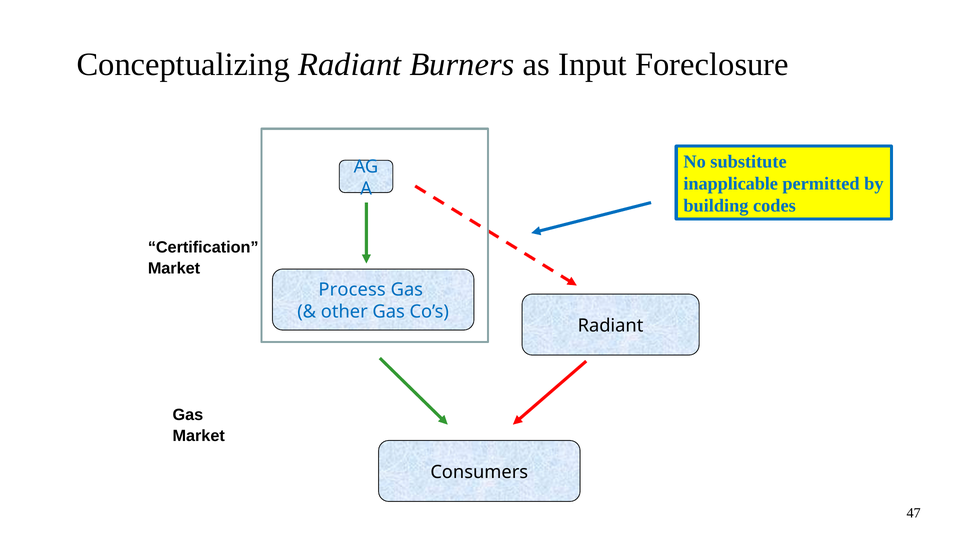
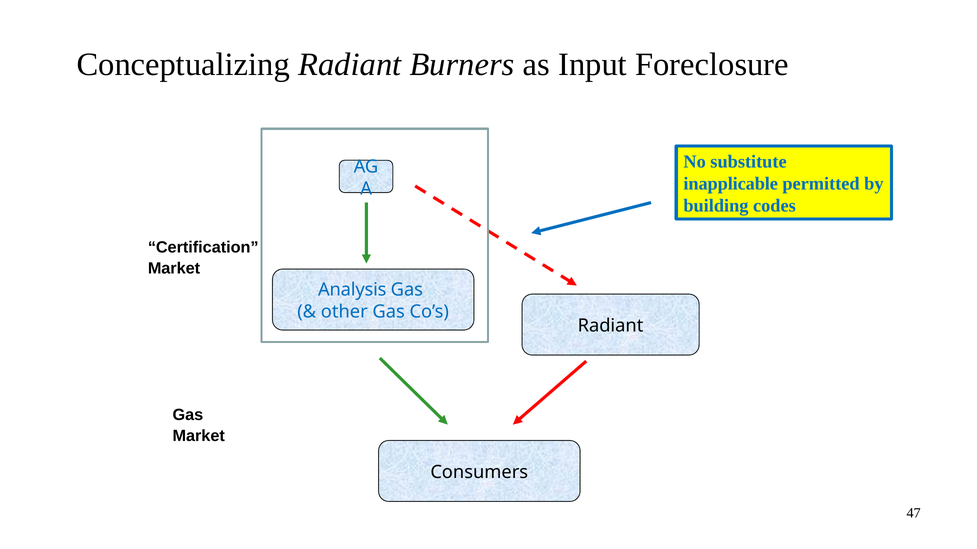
Process: Process -> Analysis
